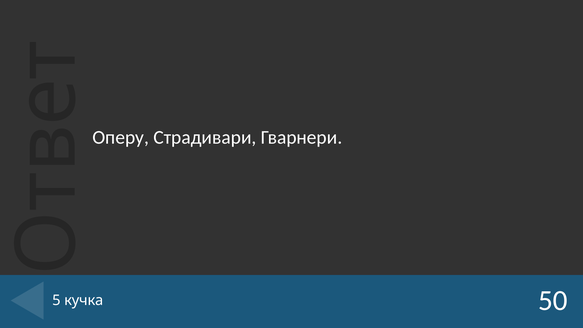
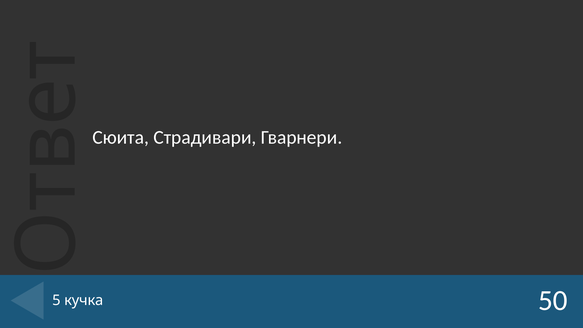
Оперу: Оперу -> Сюита
